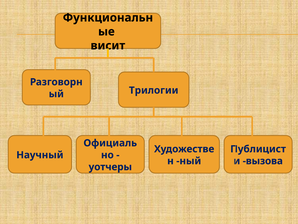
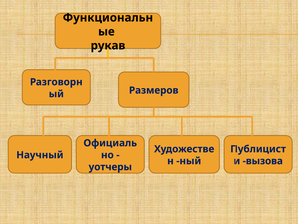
висит: висит -> рукав
Трилогии: Трилогии -> Размеров
